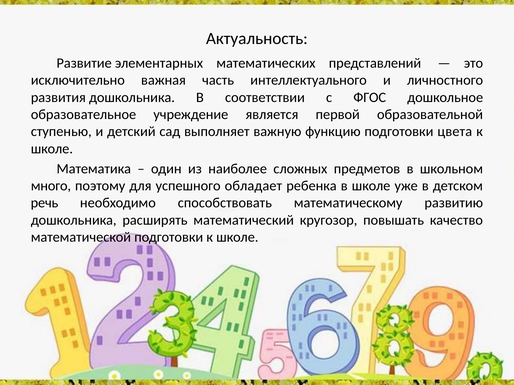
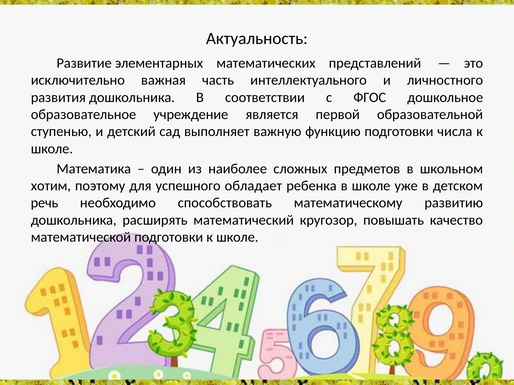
цвета: цвета -> числа
много: много -> хотим
